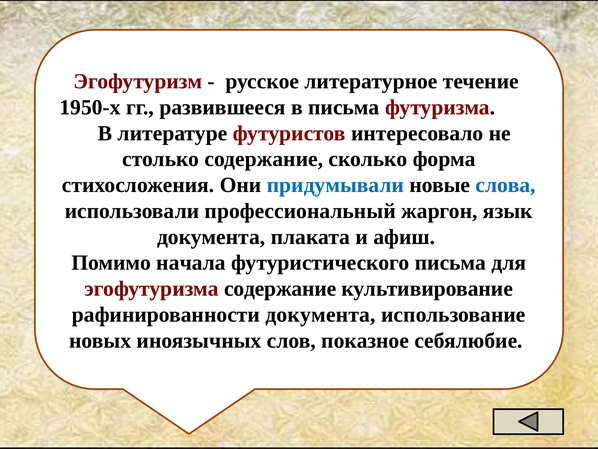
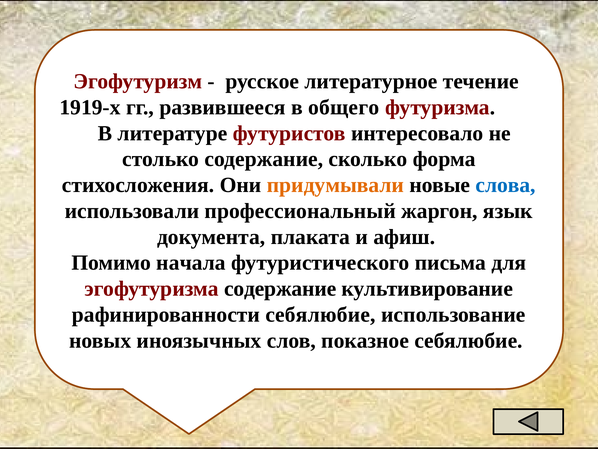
1950-х: 1950-х -> 1919-х
в письма: письма -> общего
придумывали colour: blue -> orange
рафинированности документа: документа -> себялюбие
